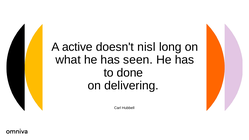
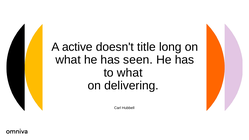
nisl: nisl -> title
to done: done -> what
